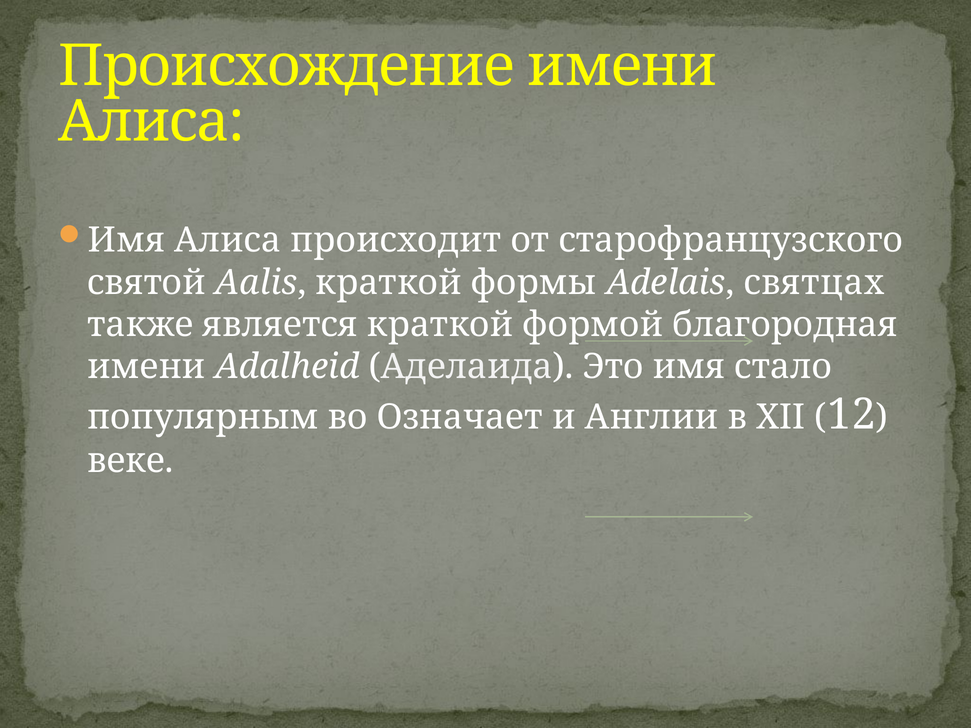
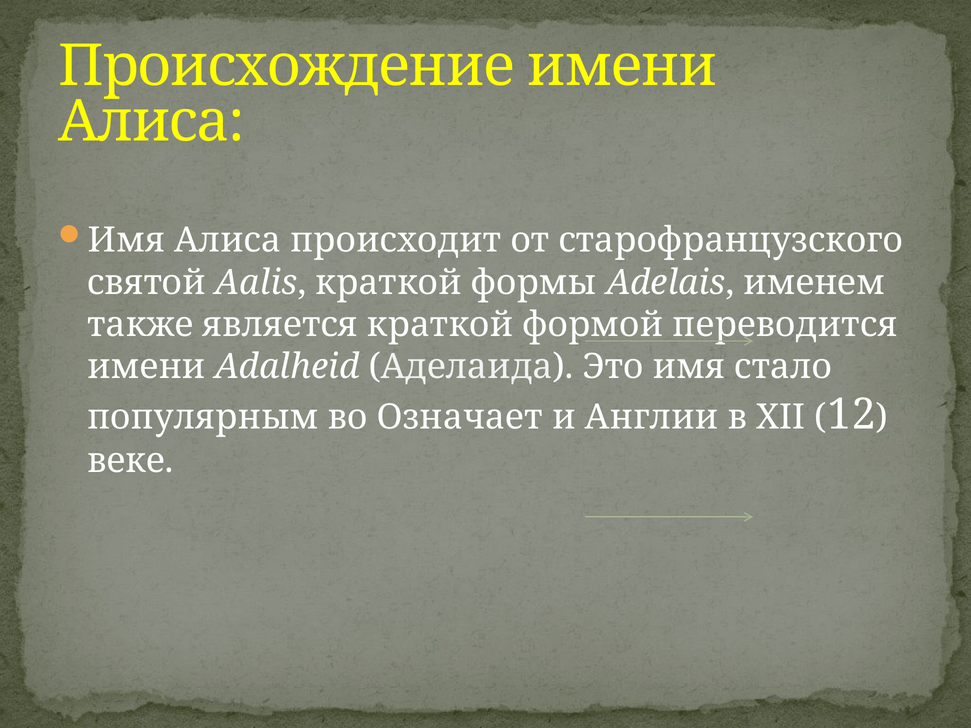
святцах: святцах -> именем
благородная: благородная -> переводится
